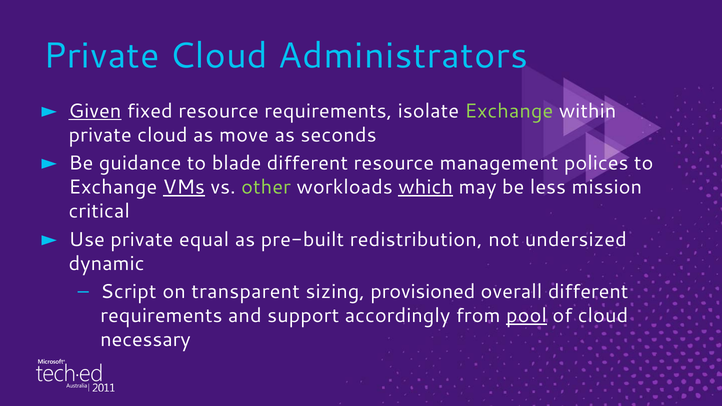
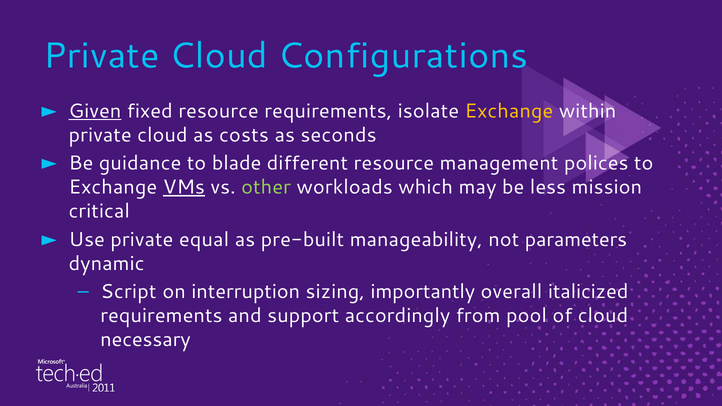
Administrators: Administrators -> Configurations
Exchange at (509, 111) colour: light green -> yellow
move: move -> costs
which underline: present -> none
redistribution: redistribution -> manageability
undersized: undersized -> parameters
transparent: transparent -> interruption
provisioned: provisioned -> importantly
overall different: different -> italicized
pool underline: present -> none
